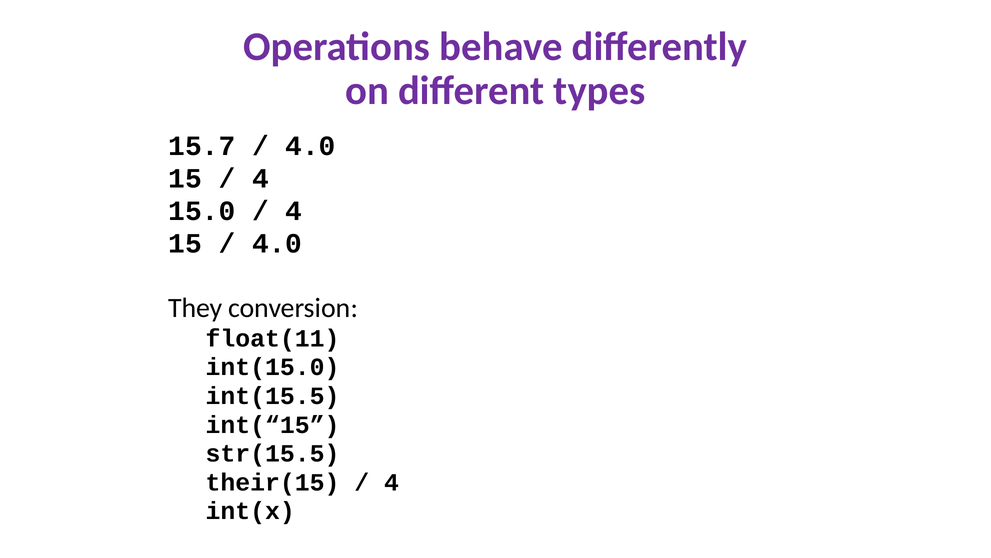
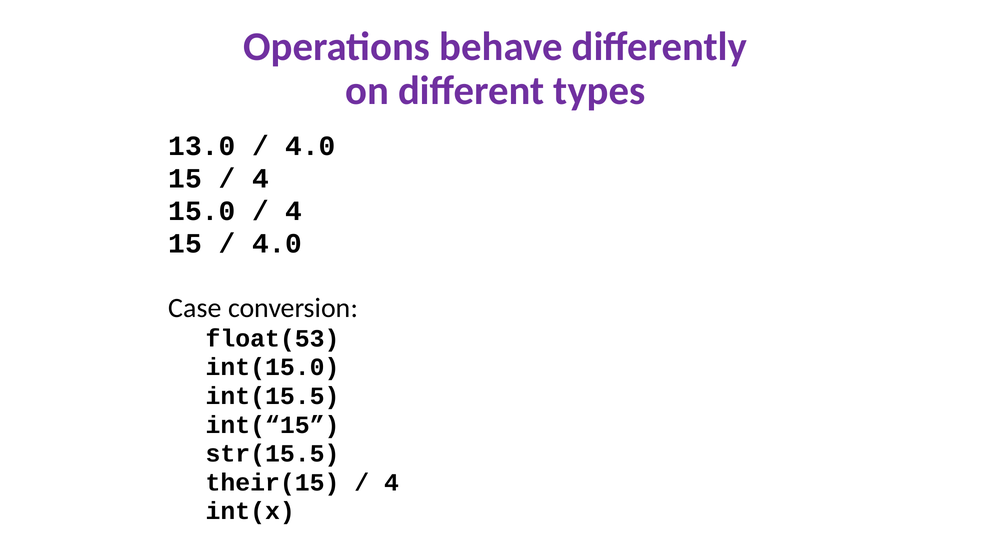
15.7: 15.7 -> 13.0
They: They -> Case
float(11: float(11 -> float(53
